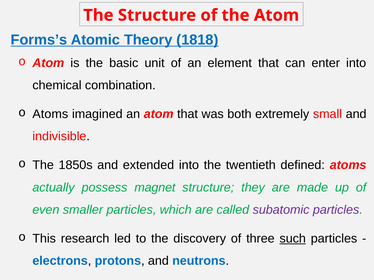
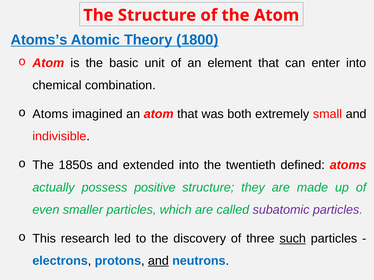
Forms’s: Forms’s -> Atoms’s
1818: 1818 -> 1800
magnet: magnet -> positive
and at (158, 261) underline: none -> present
